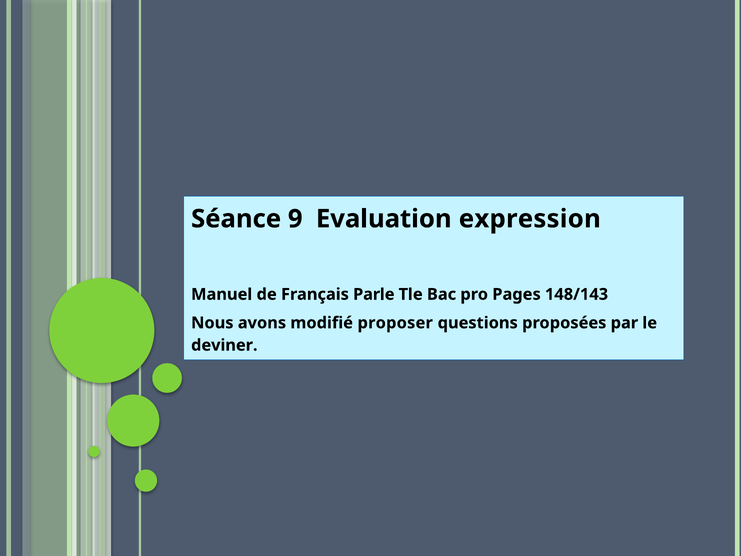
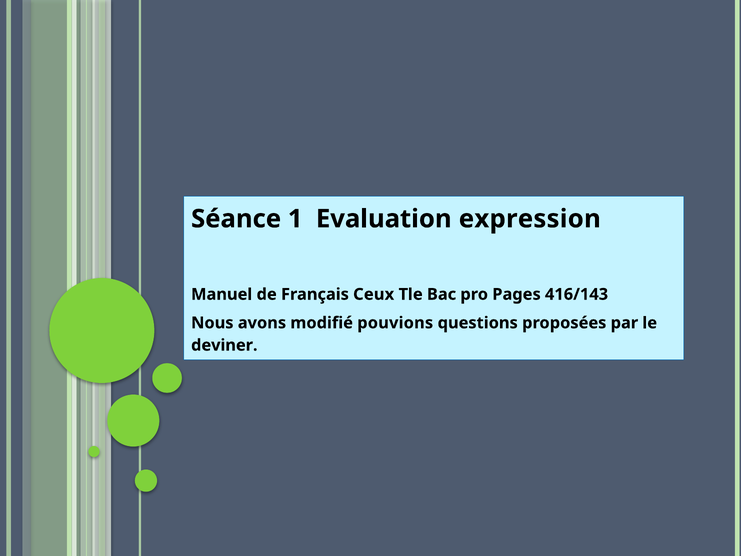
9: 9 -> 1
Parle: Parle -> Ceux
148/143: 148/143 -> 416/143
proposer: proposer -> pouvions
